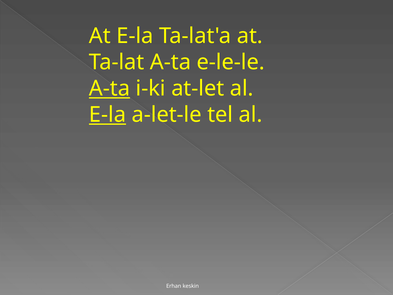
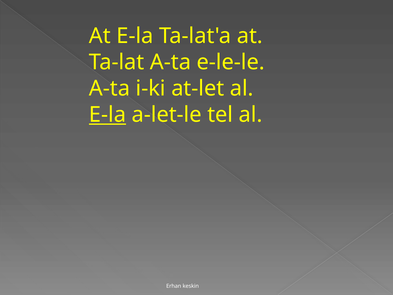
A-ta at (110, 88) underline: present -> none
